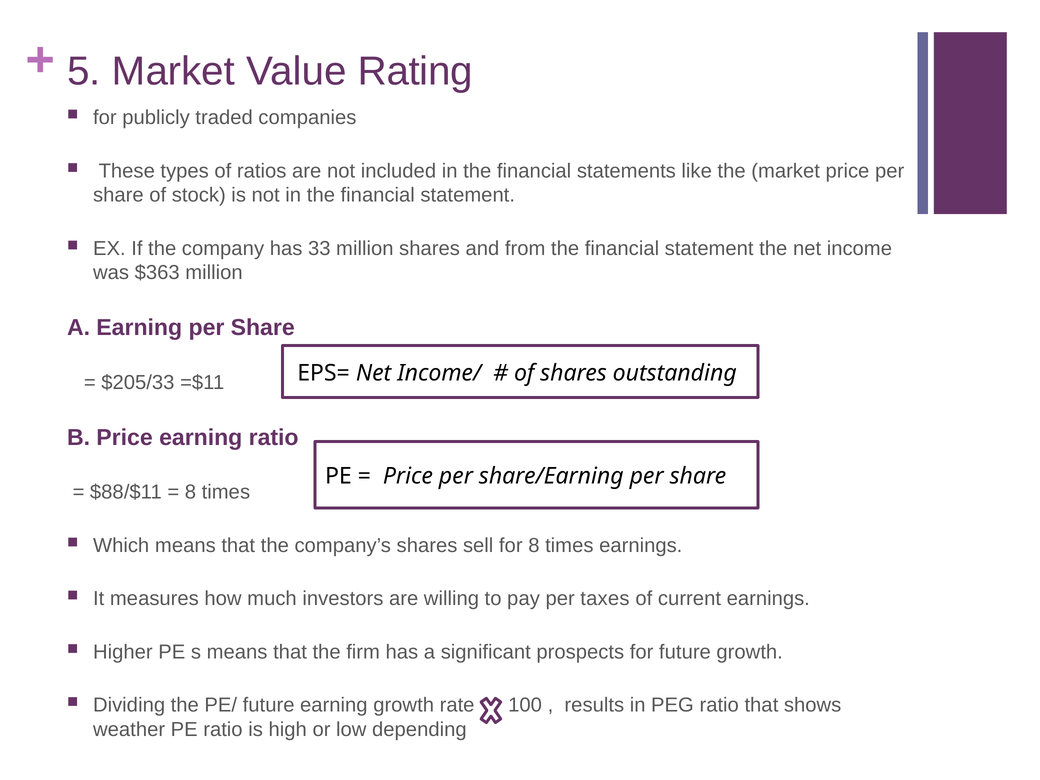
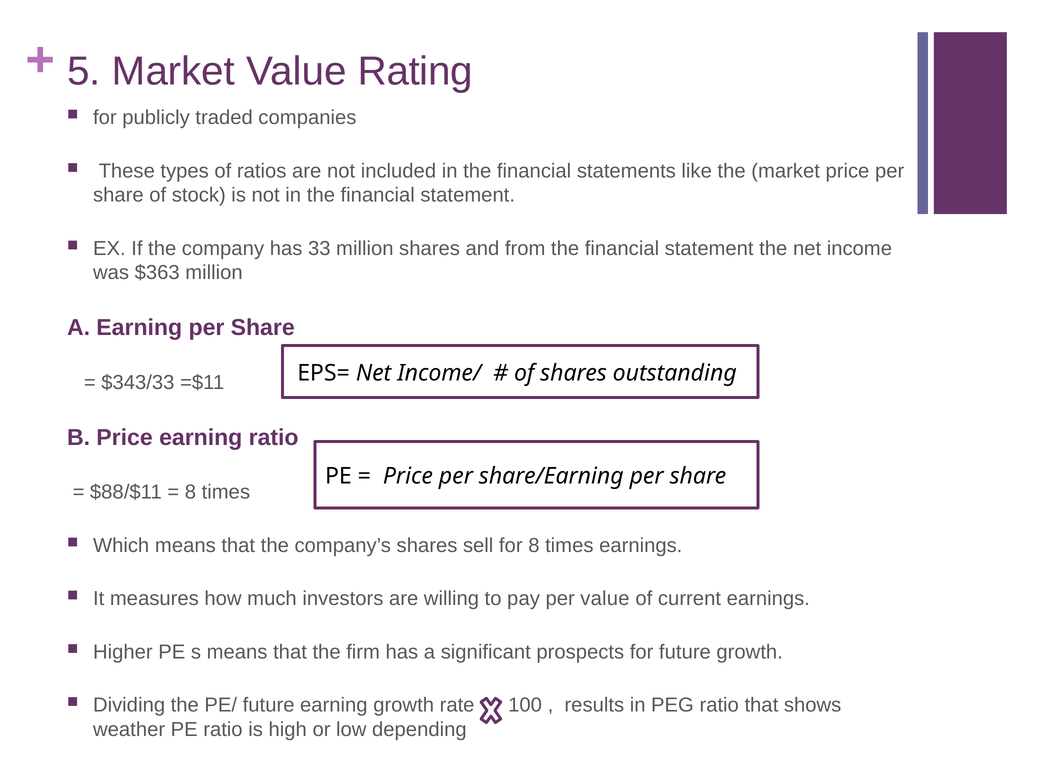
$205/33: $205/33 -> $343/33
per taxes: taxes -> value
